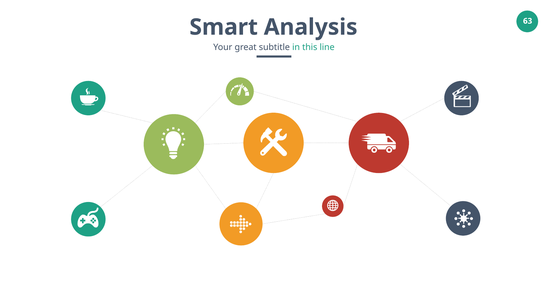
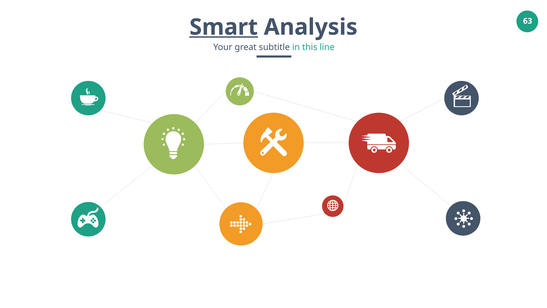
Smart underline: none -> present
